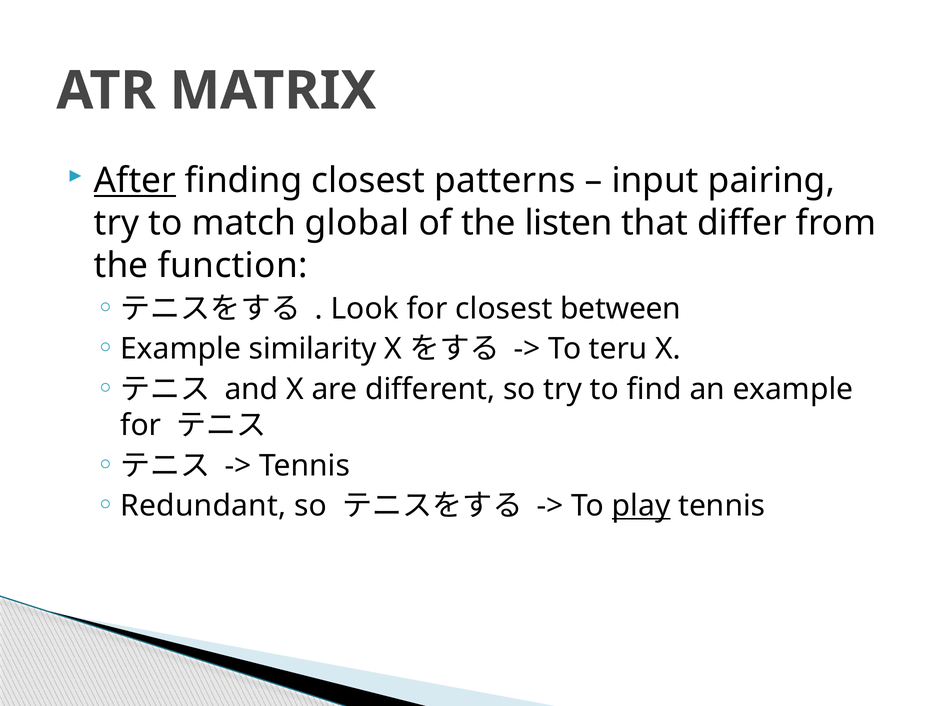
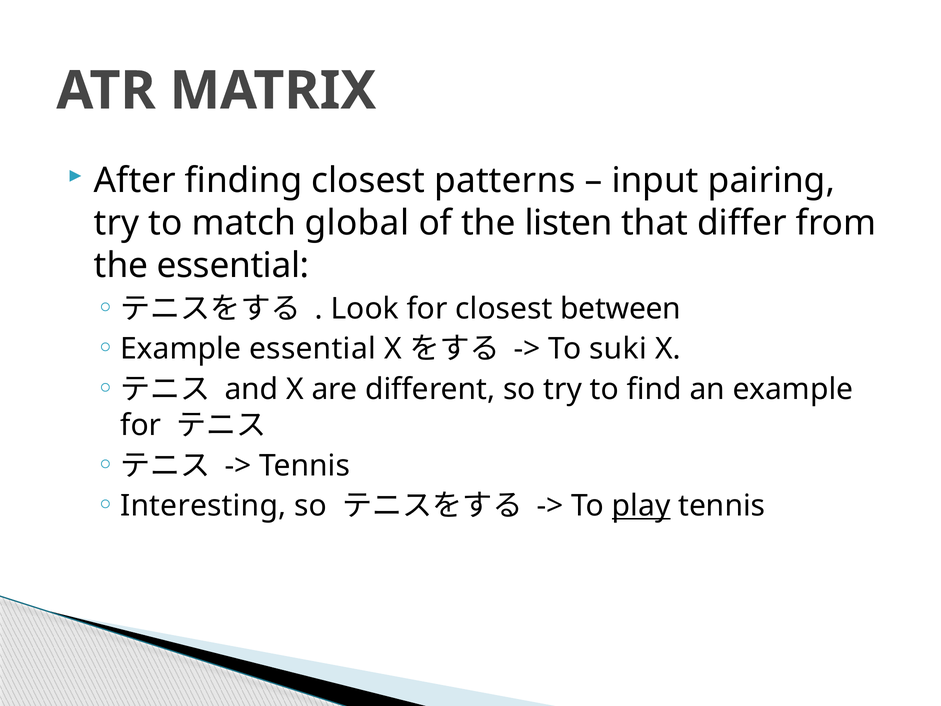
After underline: present -> none
the function: function -> essential
Example similarity: similarity -> essential
teru: teru -> suki
Redundant: Redundant -> Interesting
